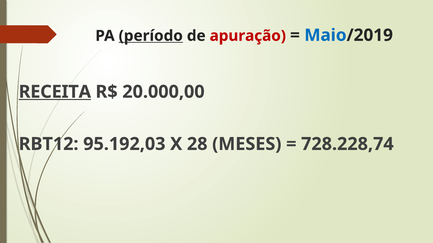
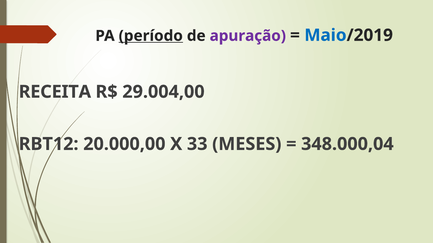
apuração colour: red -> purple
RECEITA underline: present -> none
20.000,00: 20.000,00 -> 29.004,00
95.192,03: 95.192,03 -> 20.000,00
28: 28 -> 33
728.228,74: 728.228,74 -> 348.000,04
